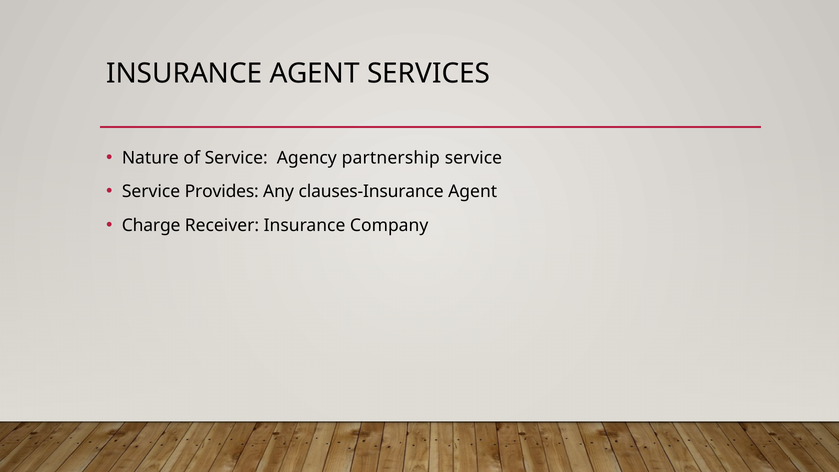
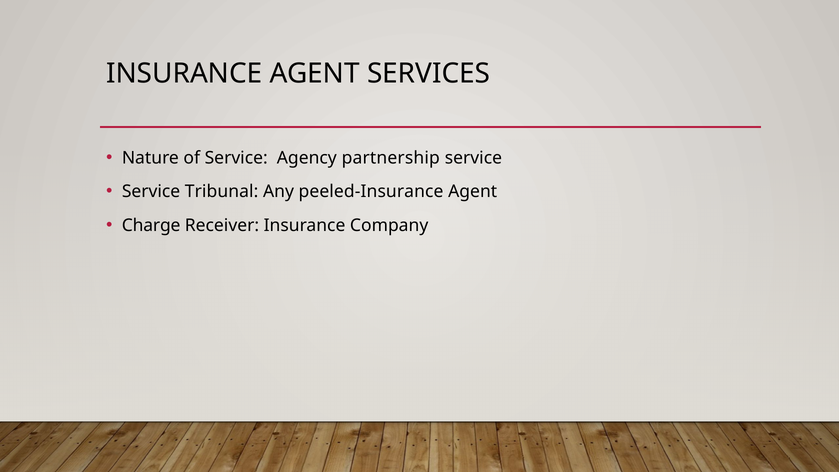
Provides: Provides -> Tribunal
clauses-Insurance: clauses-Insurance -> peeled-Insurance
